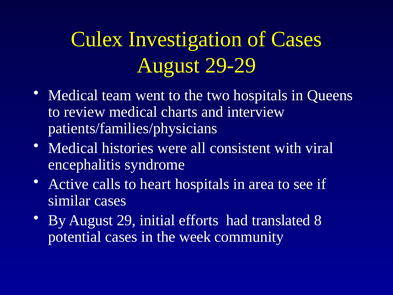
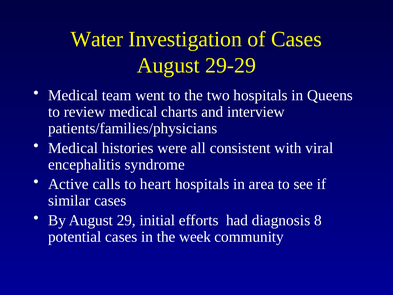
Culex: Culex -> Water
translated: translated -> diagnosis
